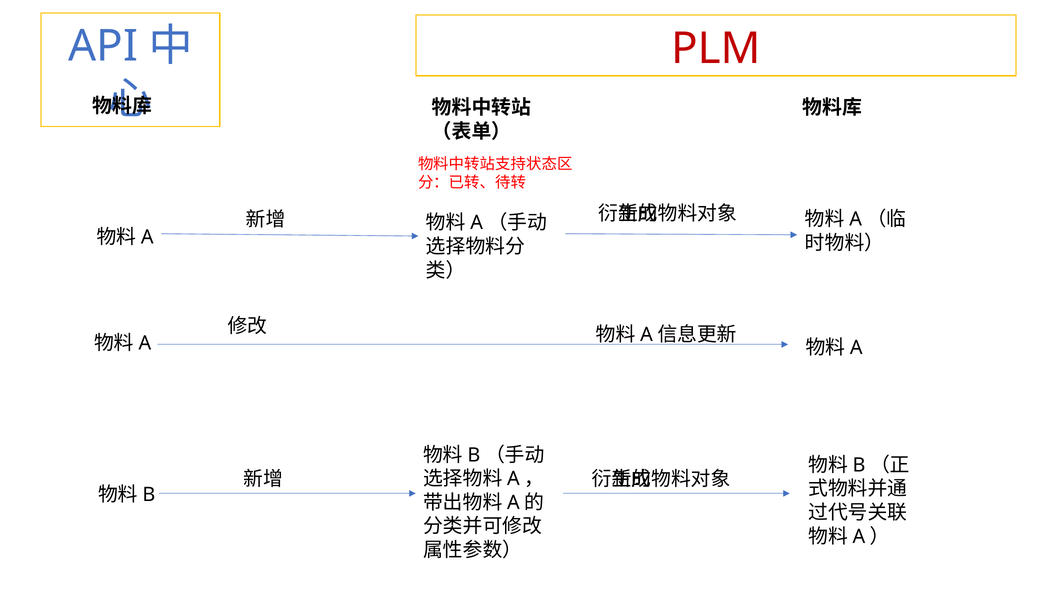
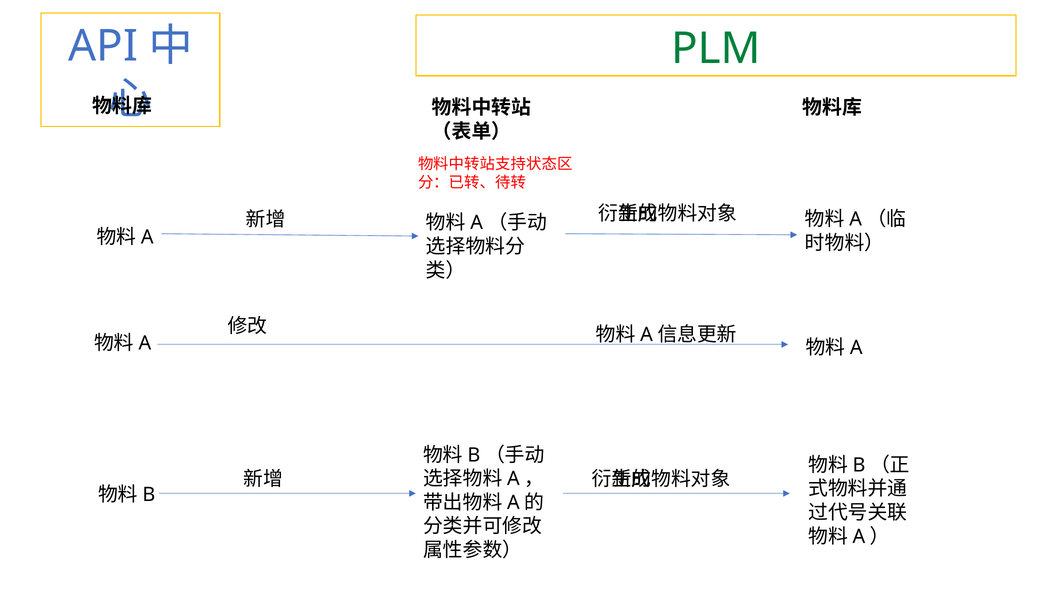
PLM colour: red -> green
